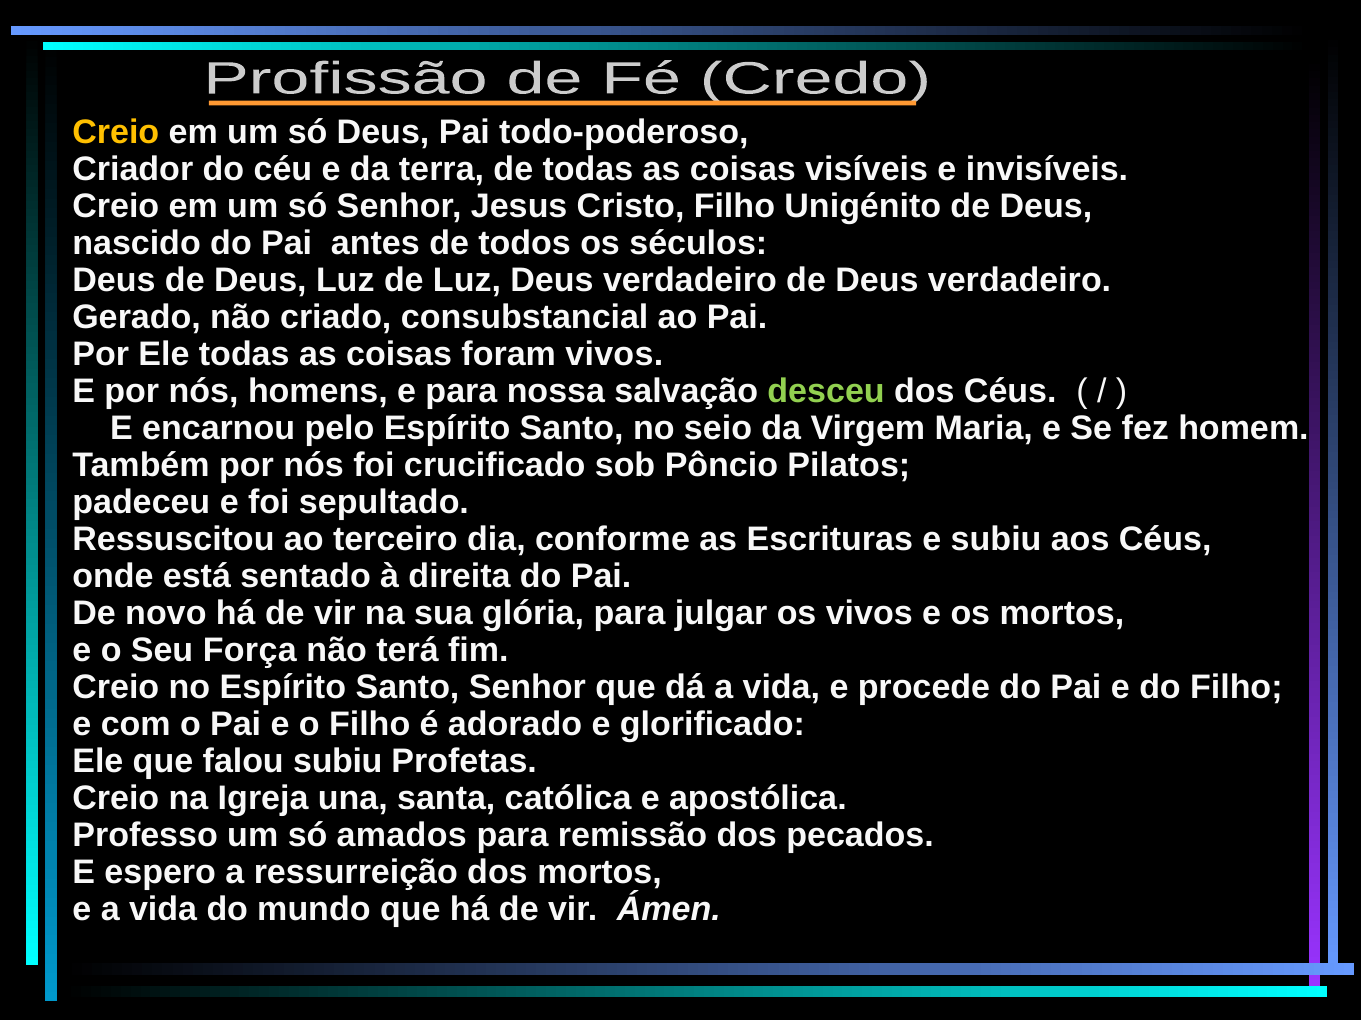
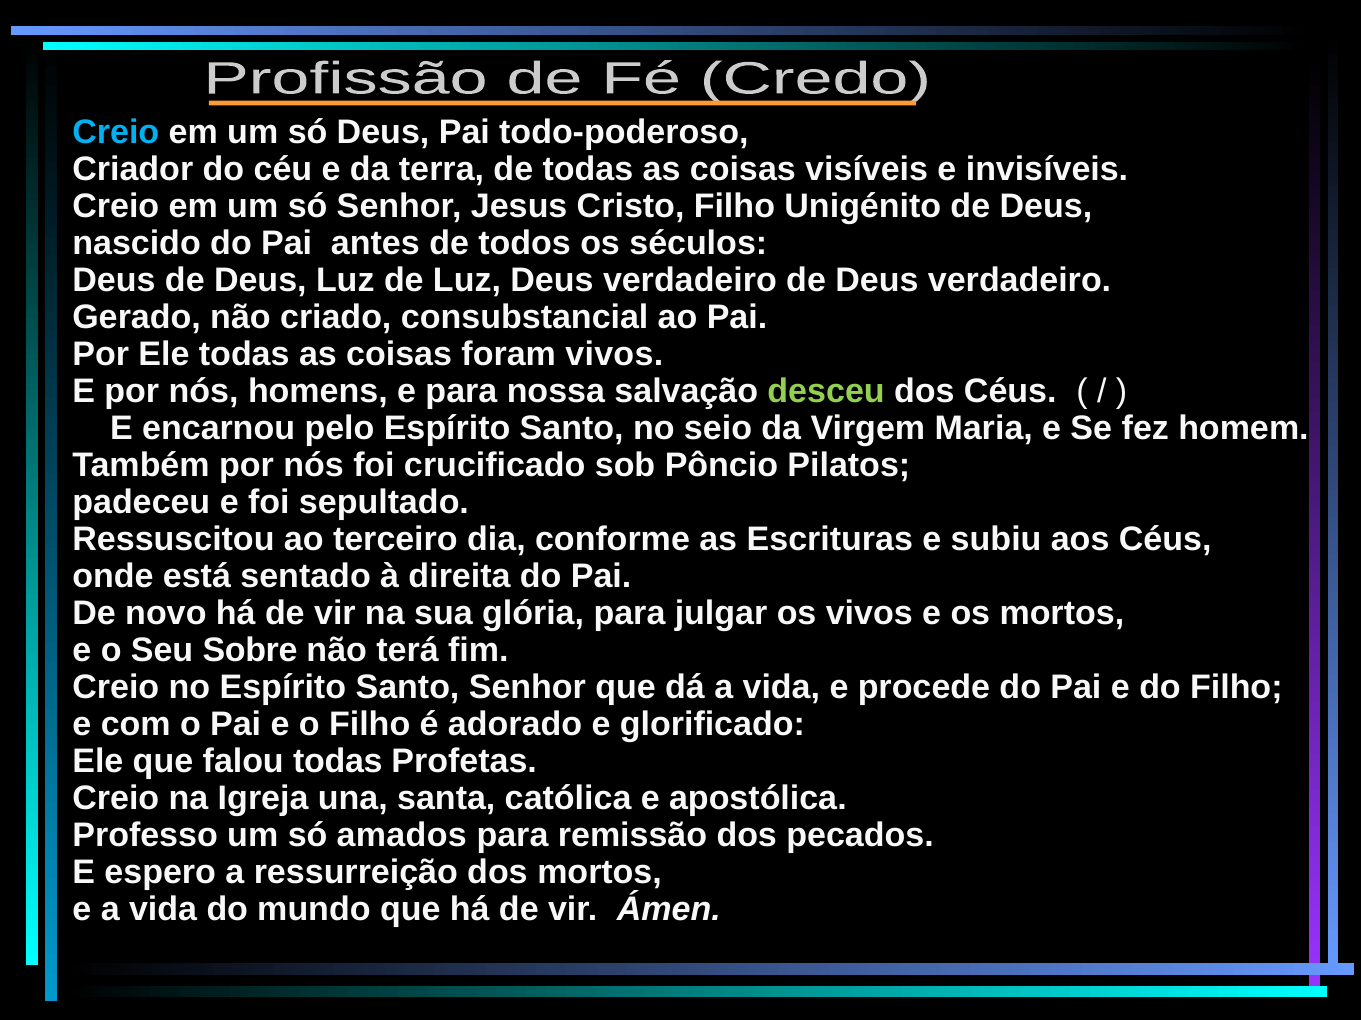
Creio at (116, 133) colour: yellow -> light blue
Força: Força -> Sobre
falou subiu: subiu -> todas
